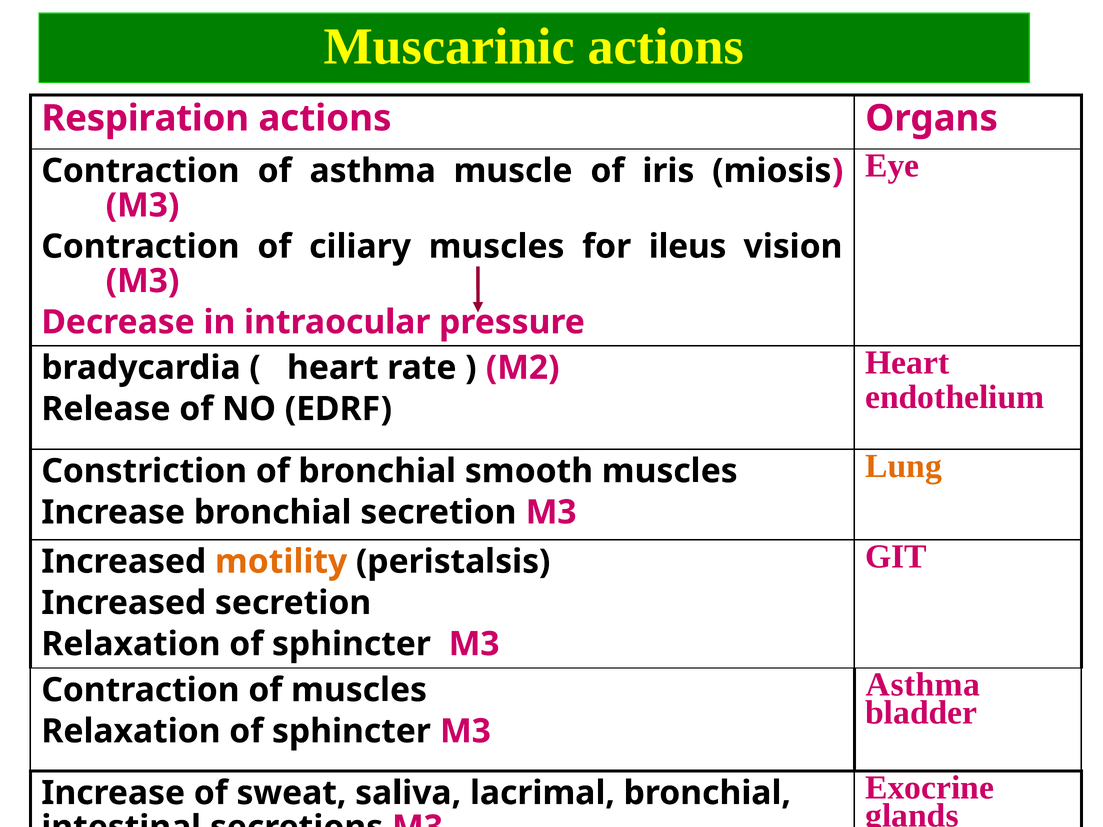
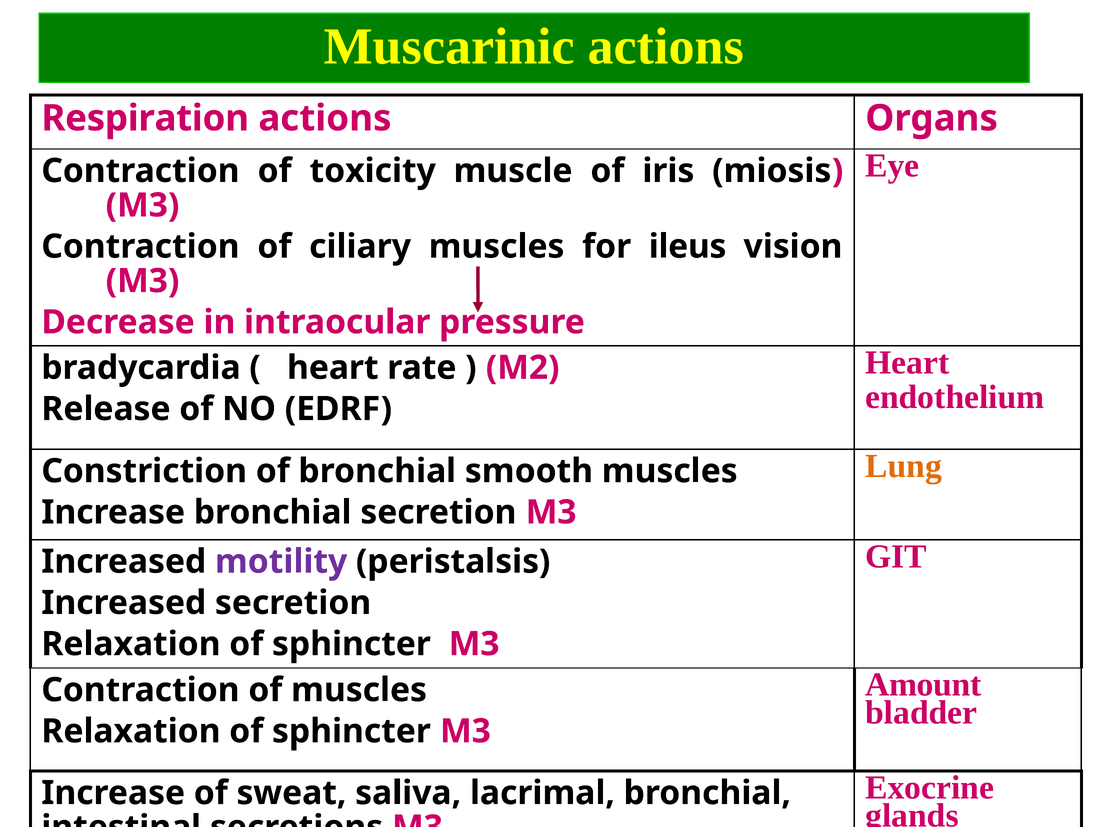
of asthma: asthma -> toxicity
motility colour: orange -> purple
Asthma at (923, 685): Asthma -> Amount
